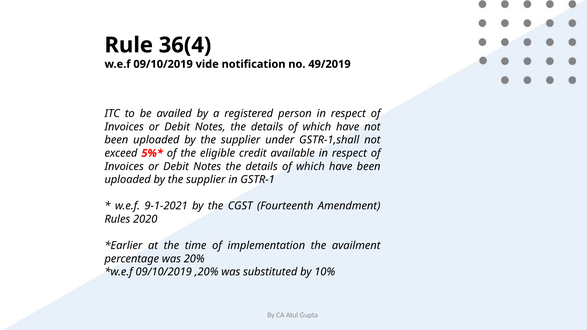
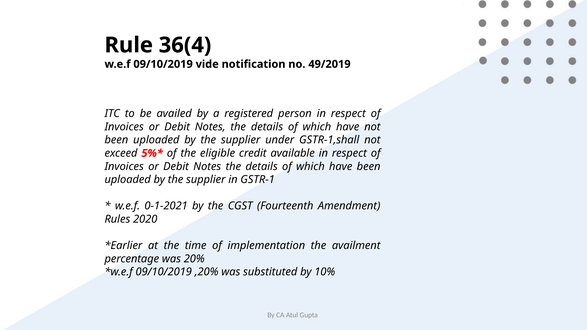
9-1-2021: 9-1-2021 -> 0-1-2021
